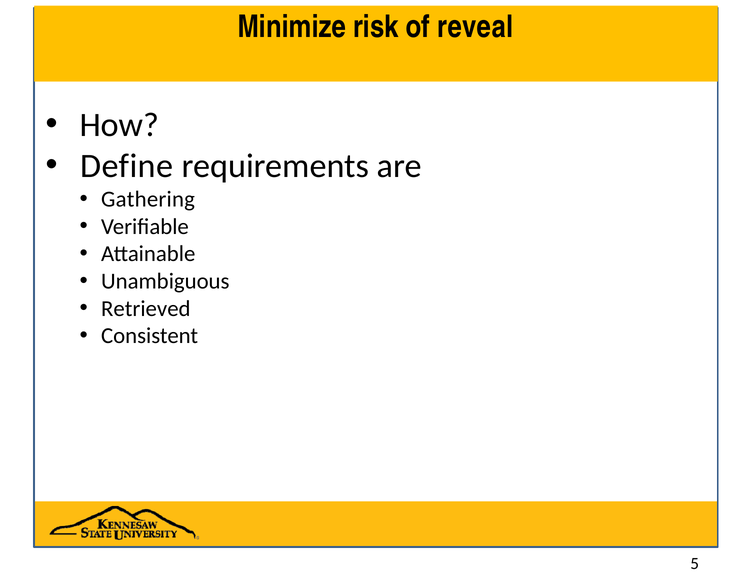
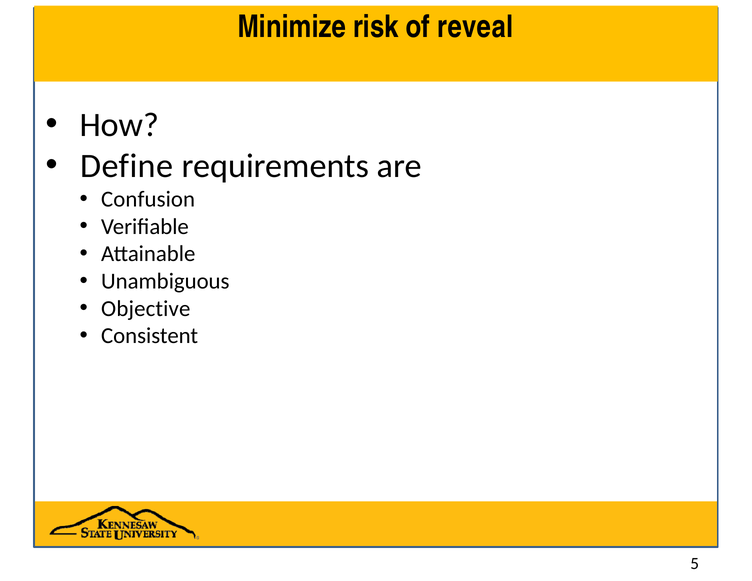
Gathering: Gathering -> Confusion
Retrieved: Retrieved -> Objective
